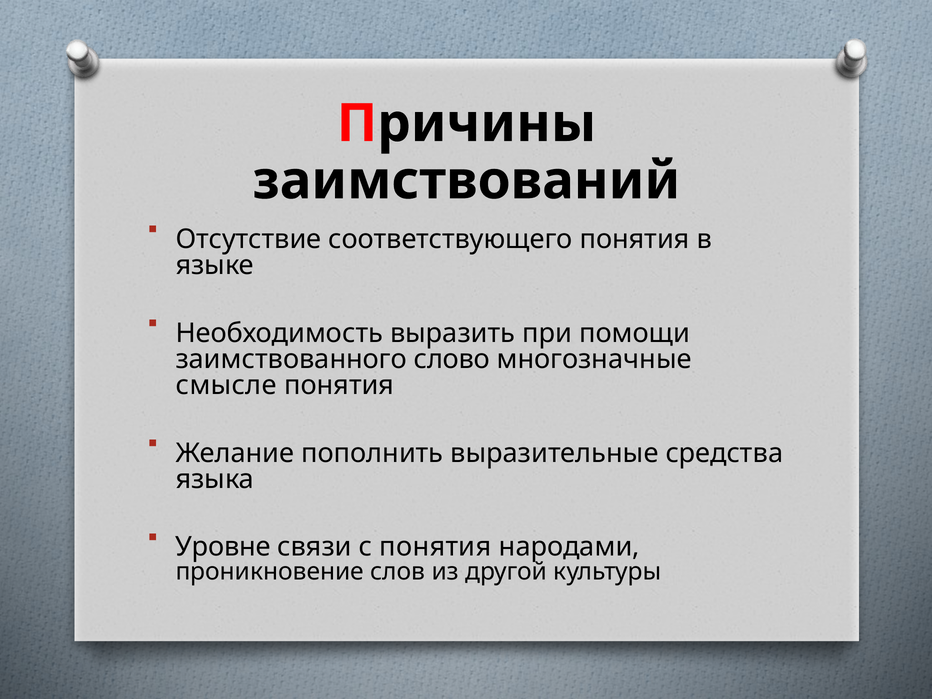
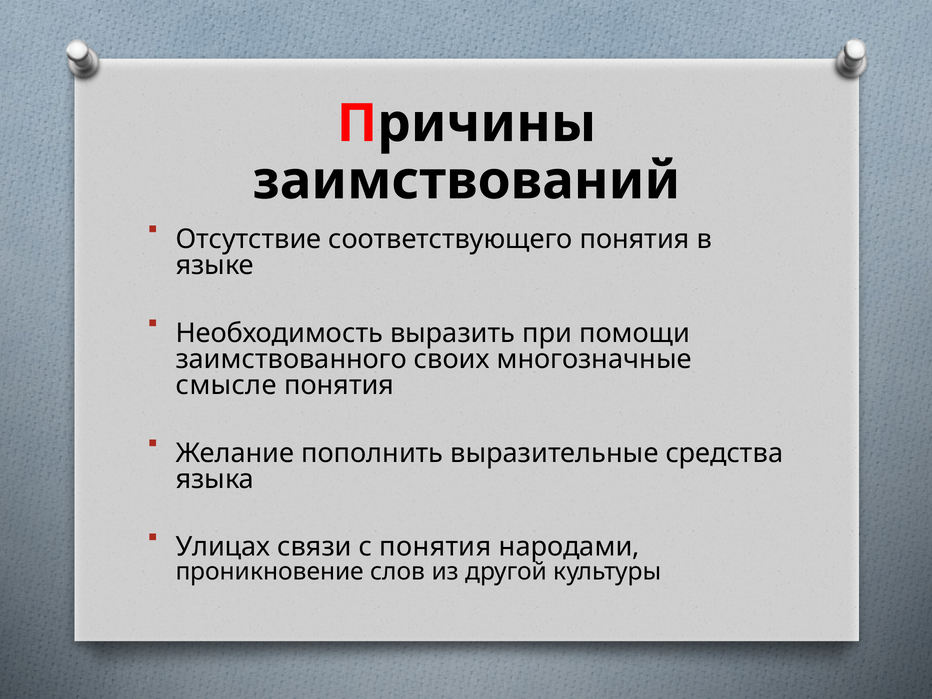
слово: слово -> своих
Уровне: Уровне -> Улицах
